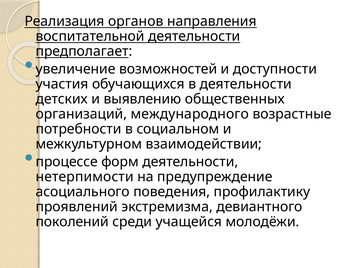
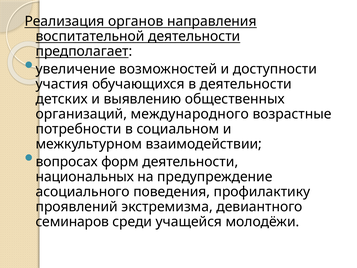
процессе: процессе -> вопросах
нетерпимости: нетерпимости -> национальных
поколений: поколений -> семинаров
